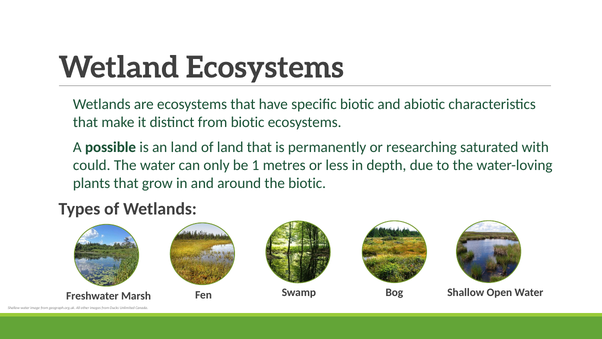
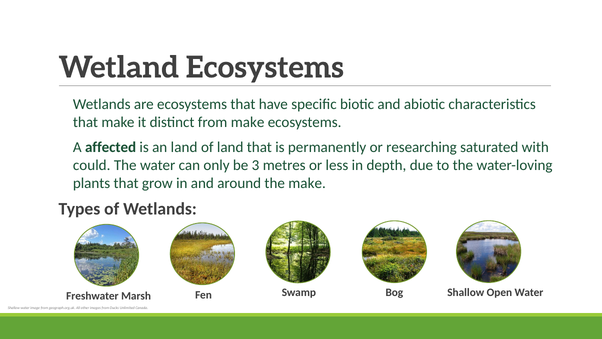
from biotic: biotic -> make
possible: possible -> affected
1: 1 -> 3
the biotic: biotic -> make
